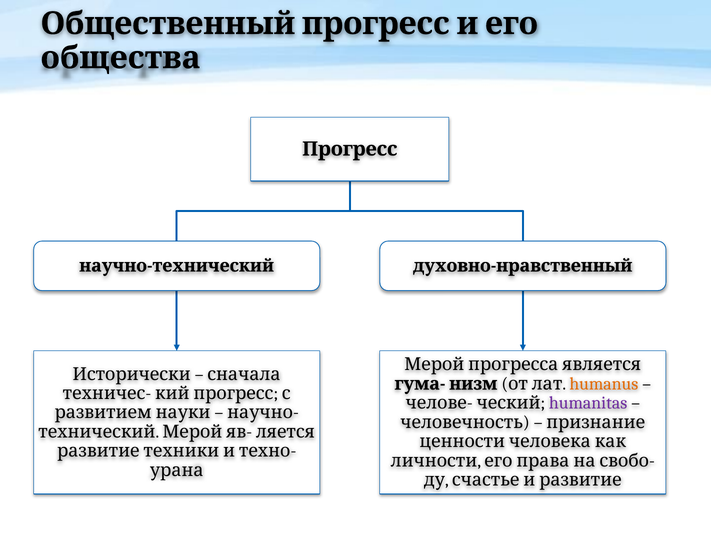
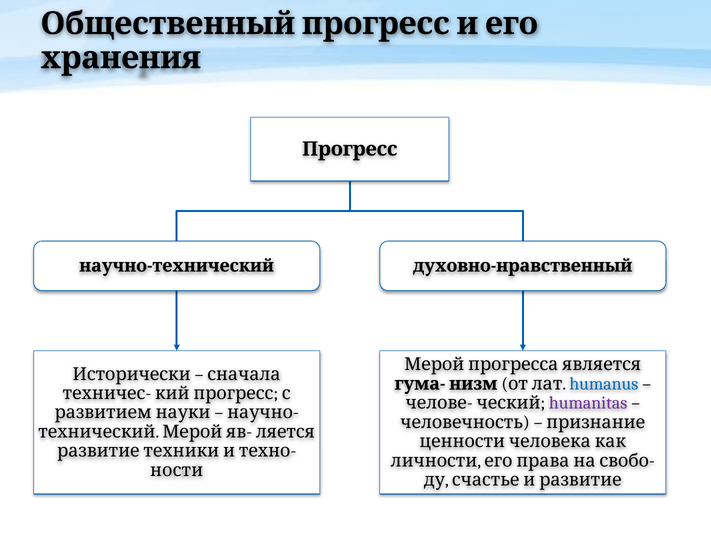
общества: общества -> хранения
humanus colour: orange -> blue
урана: урана -> ности
